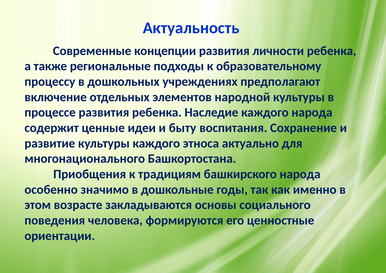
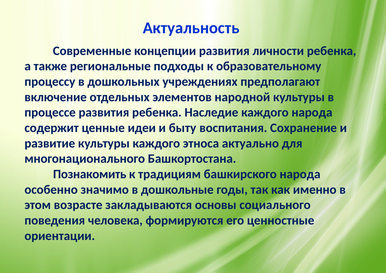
Приобщения: Приобщения -> Познакомить
